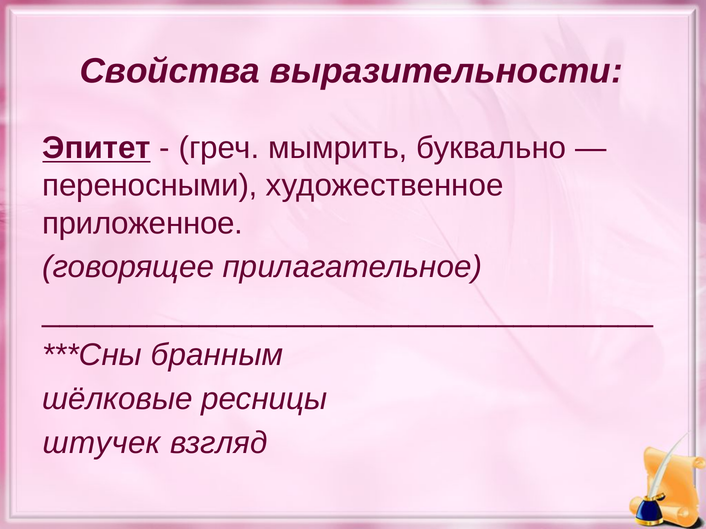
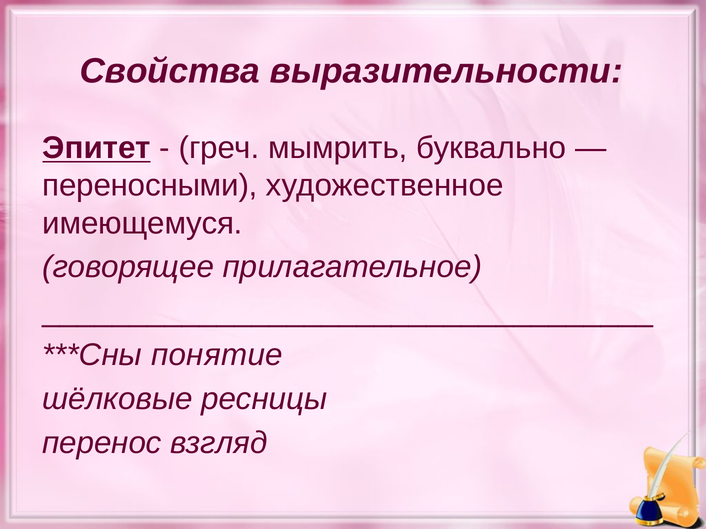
приложенное: приложенное -> имеющемуся
бранным: бранным -> понятие
штучек: штучек -> перенос
